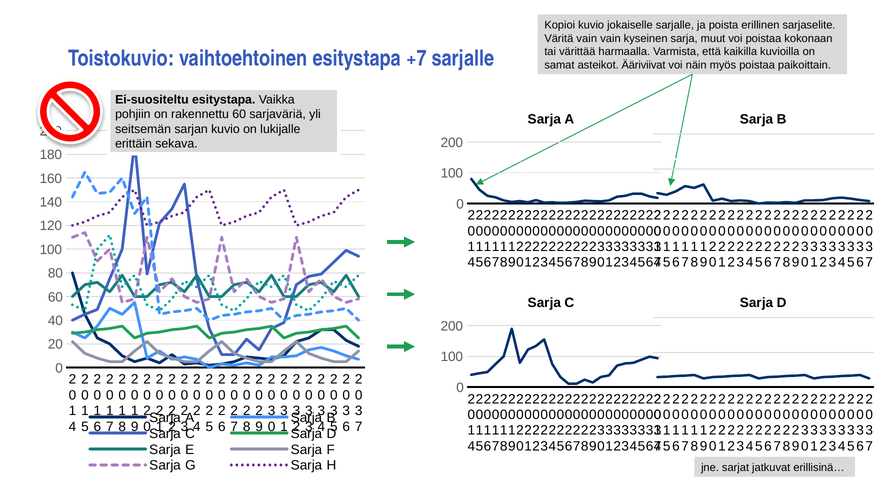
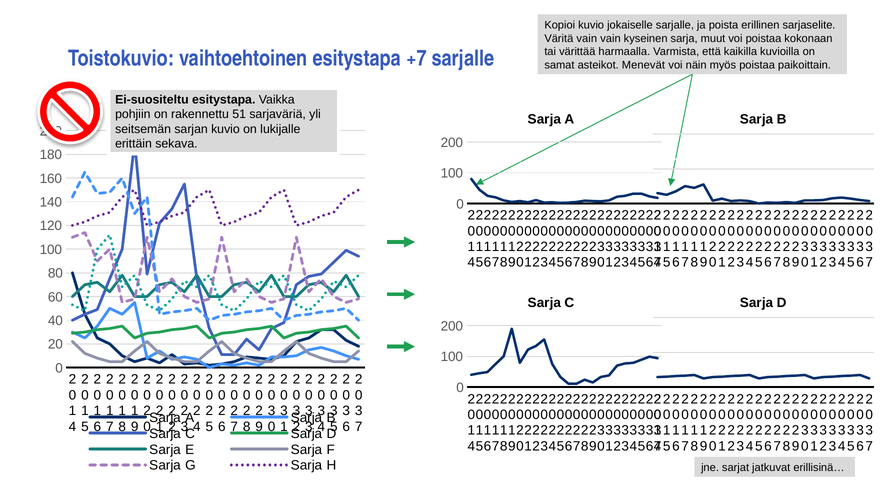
Ääriviivat: Ääriviivat -> Menevät
rakennettu 60: 60 -> 51
